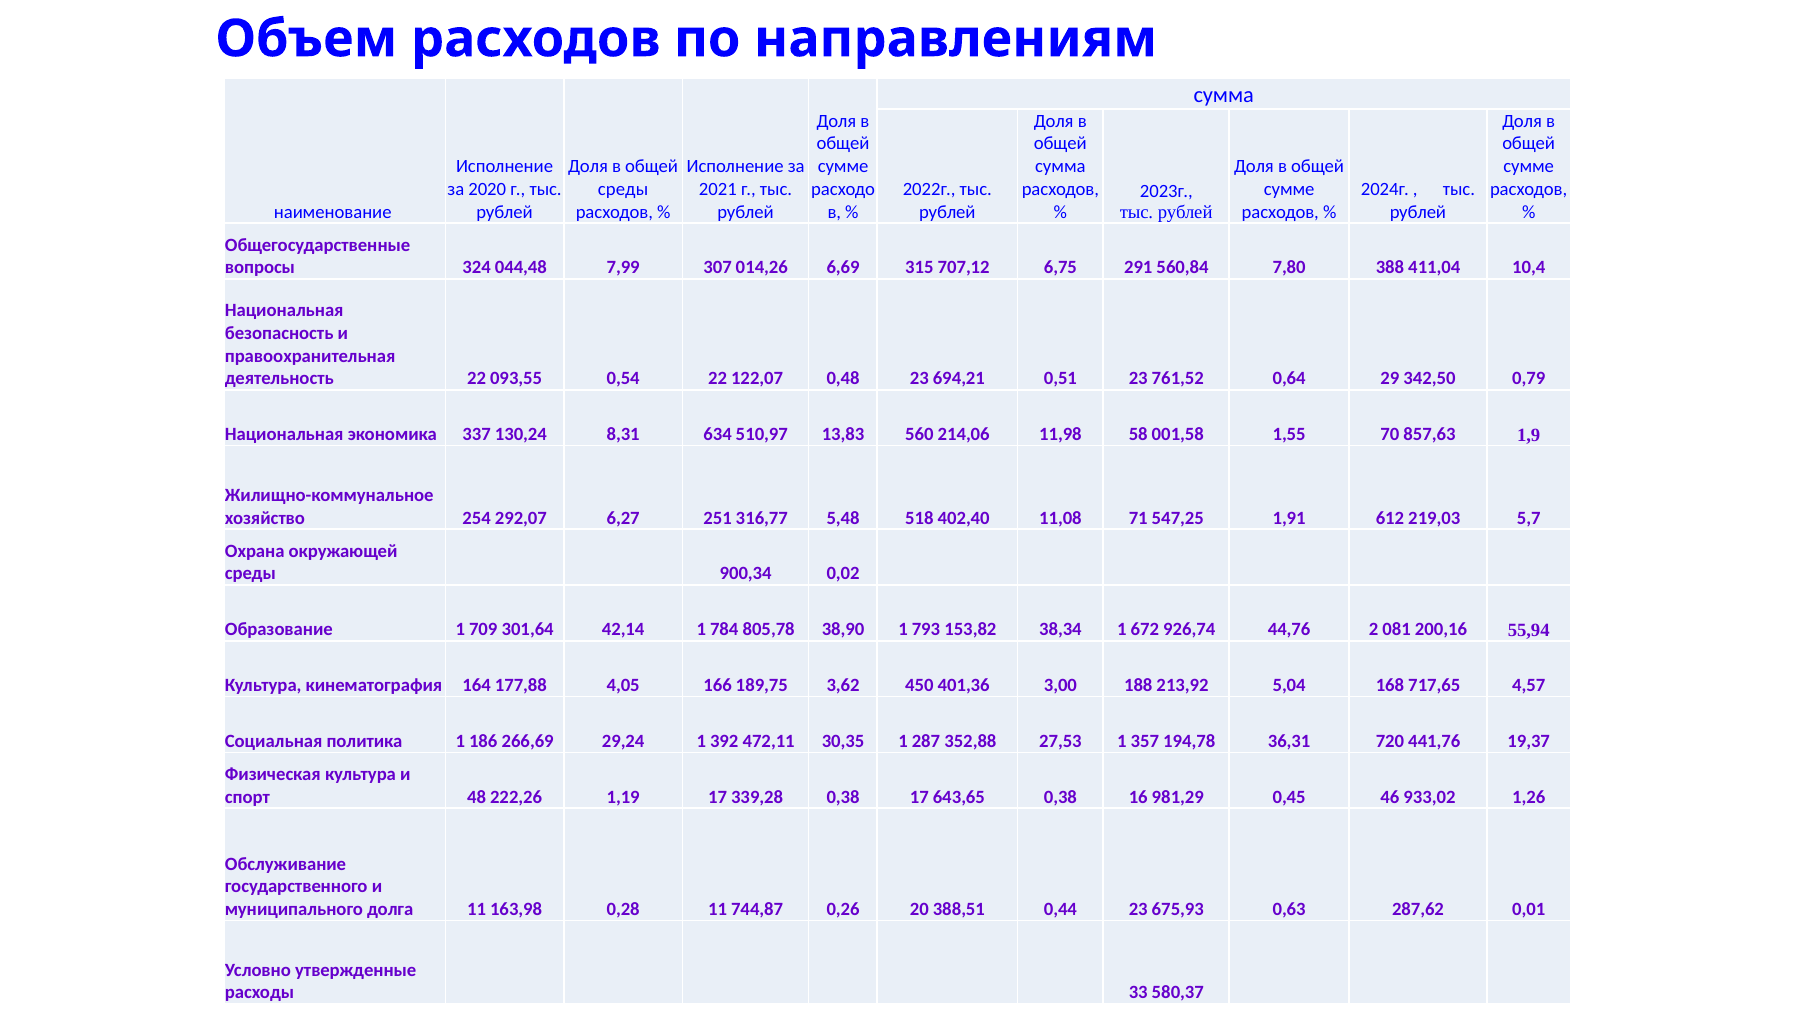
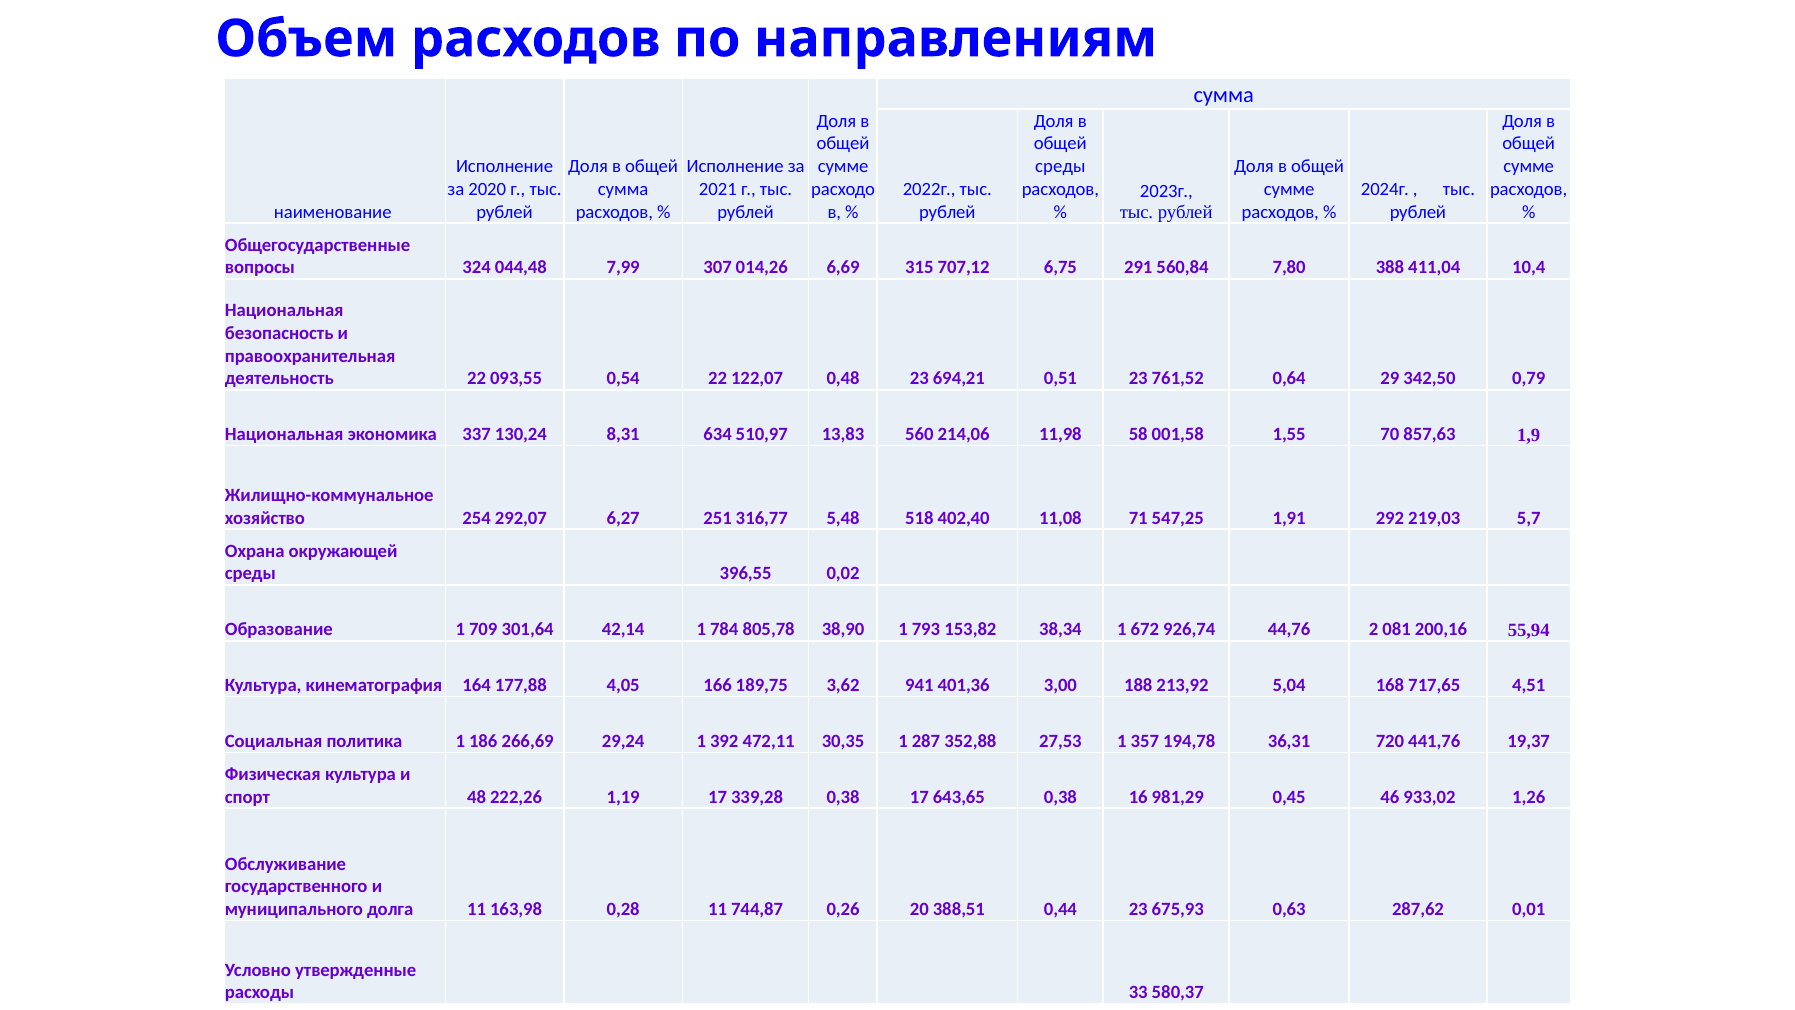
сумма at (1060, 166): сумма -> среды
среды at (623, 189): среды -> сумма
612: 612 -> 292
900,34: 900,34 -> 396,55
450: 450 -> 941
4,57: 4,57 -> 4,51
